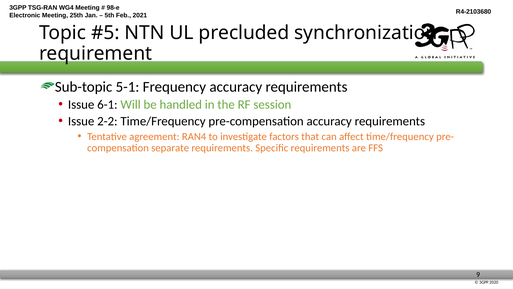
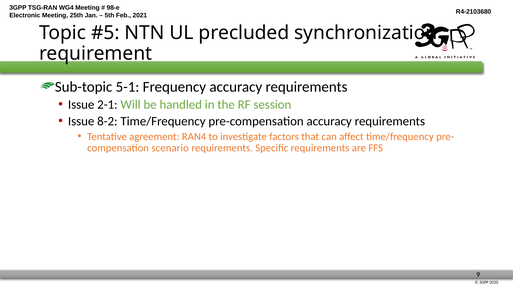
6-1: 6-1 -> 2-1
2-2: 2-2 -> 8-2
separate: separate -> scenario
